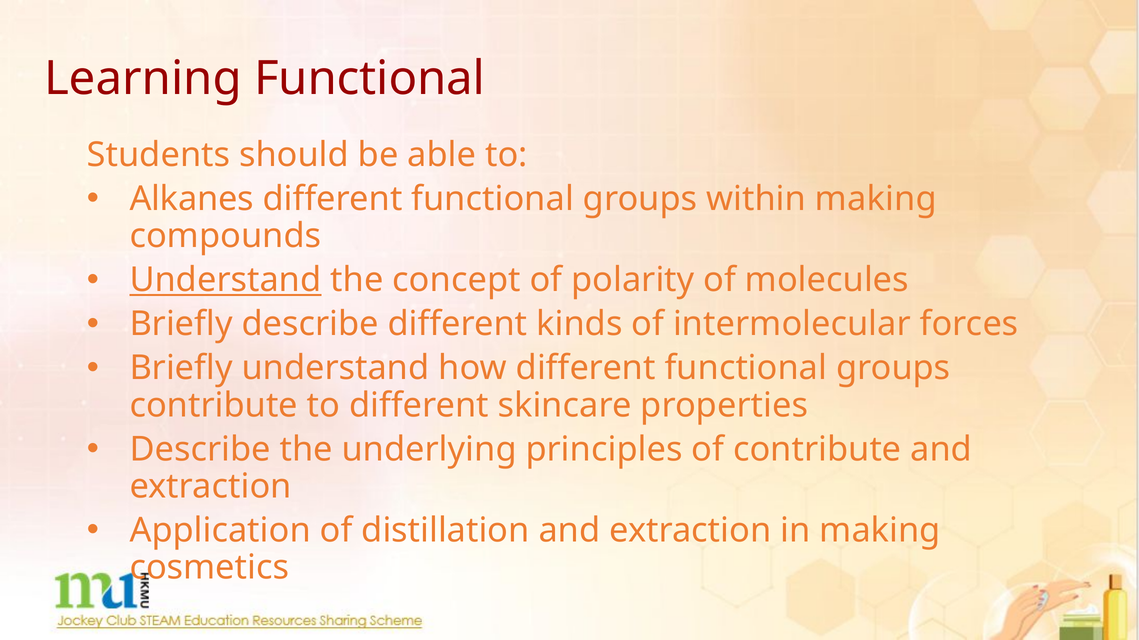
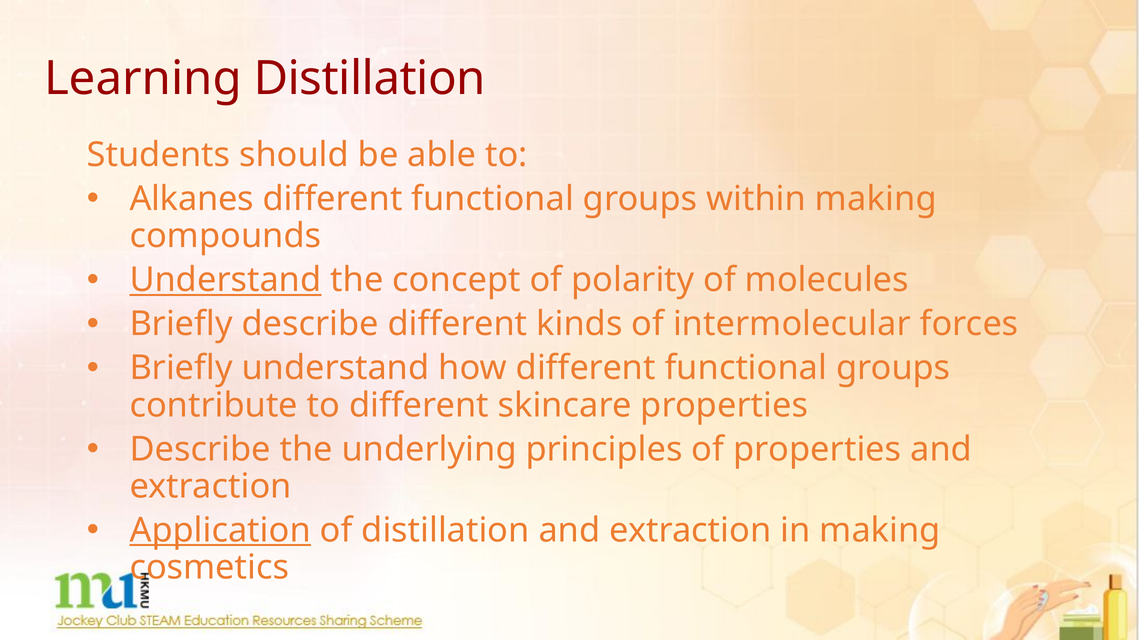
Learning Functional: Functional -> Distillation
of contribute: contribute -> properties
Application underline: none -> present
